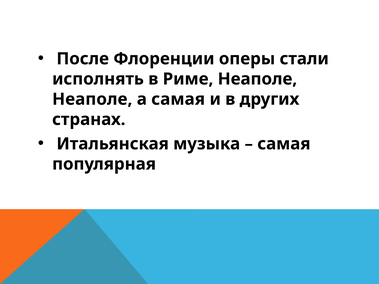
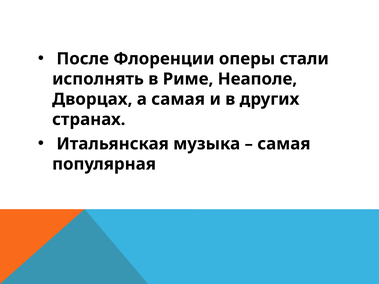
Неаполе at (92, 99): Неаполе -> Дворцах
